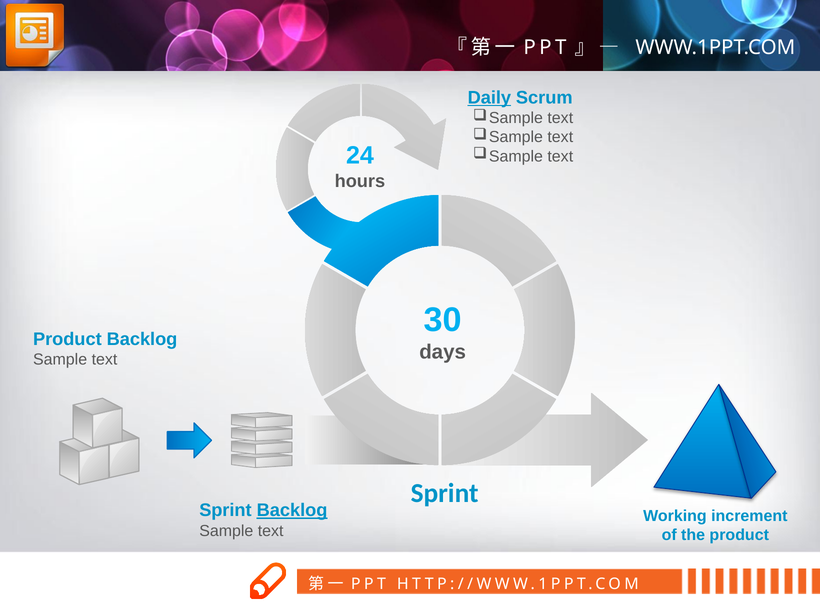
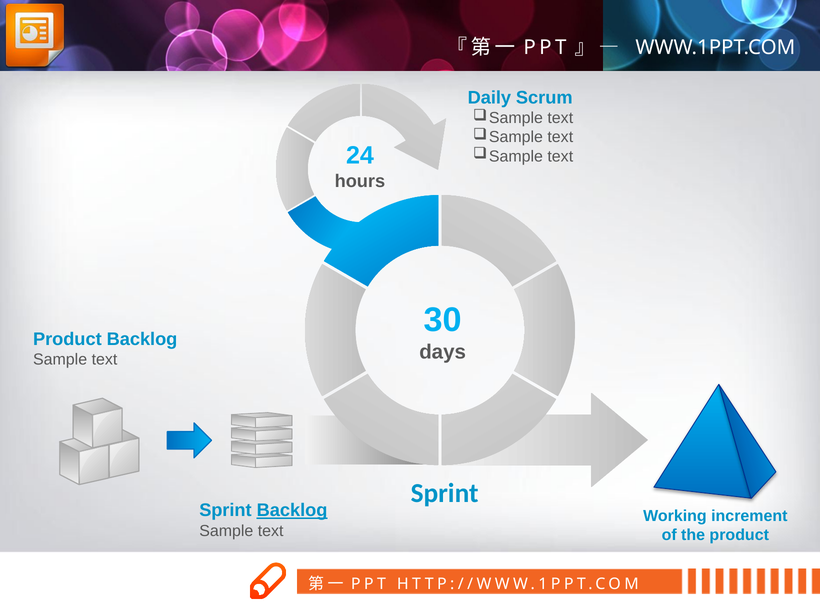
Daily underline: present -> none
